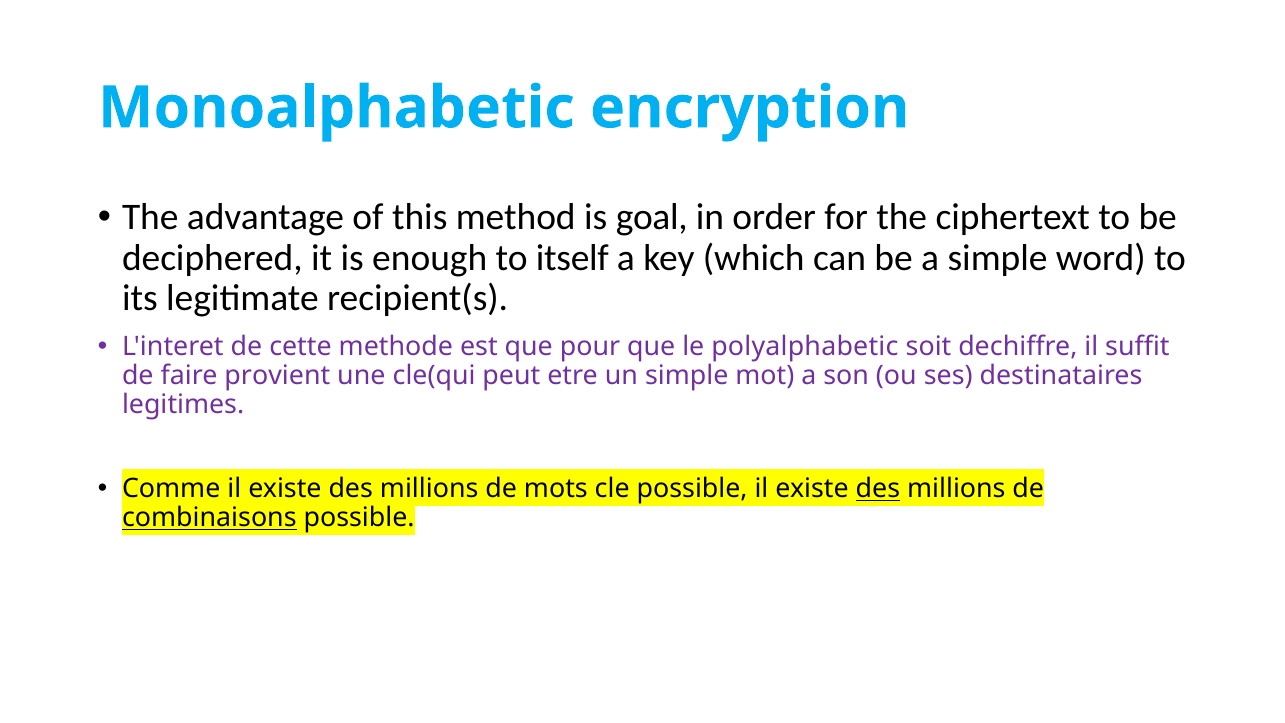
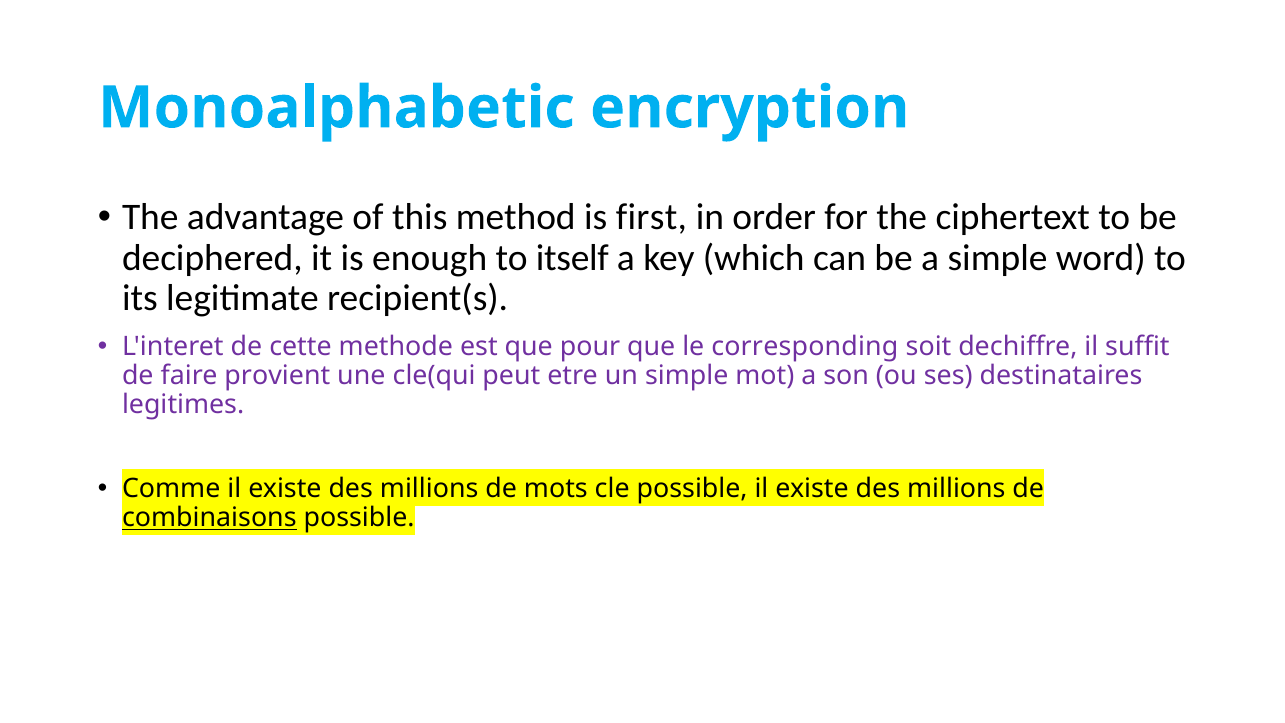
goal: goal -> first
polyalphabetic: polyalphabetic -> corresponding
des at (878, 489) underline: present -> none
